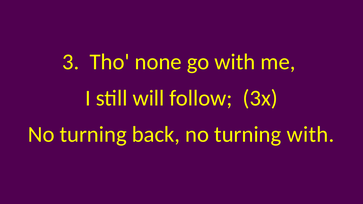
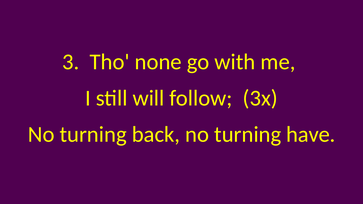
turning with: with -> have
